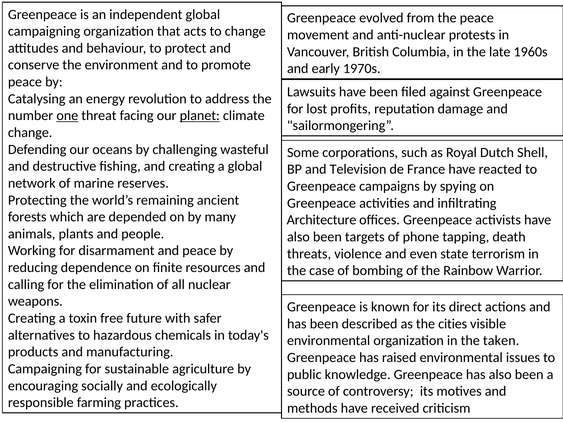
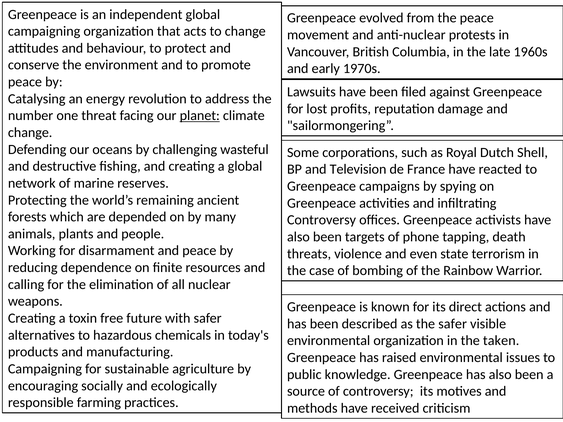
one underline: present -> none
Architecture at (322, 220): Architecture -> Controversy
the cities: cities -> safer
